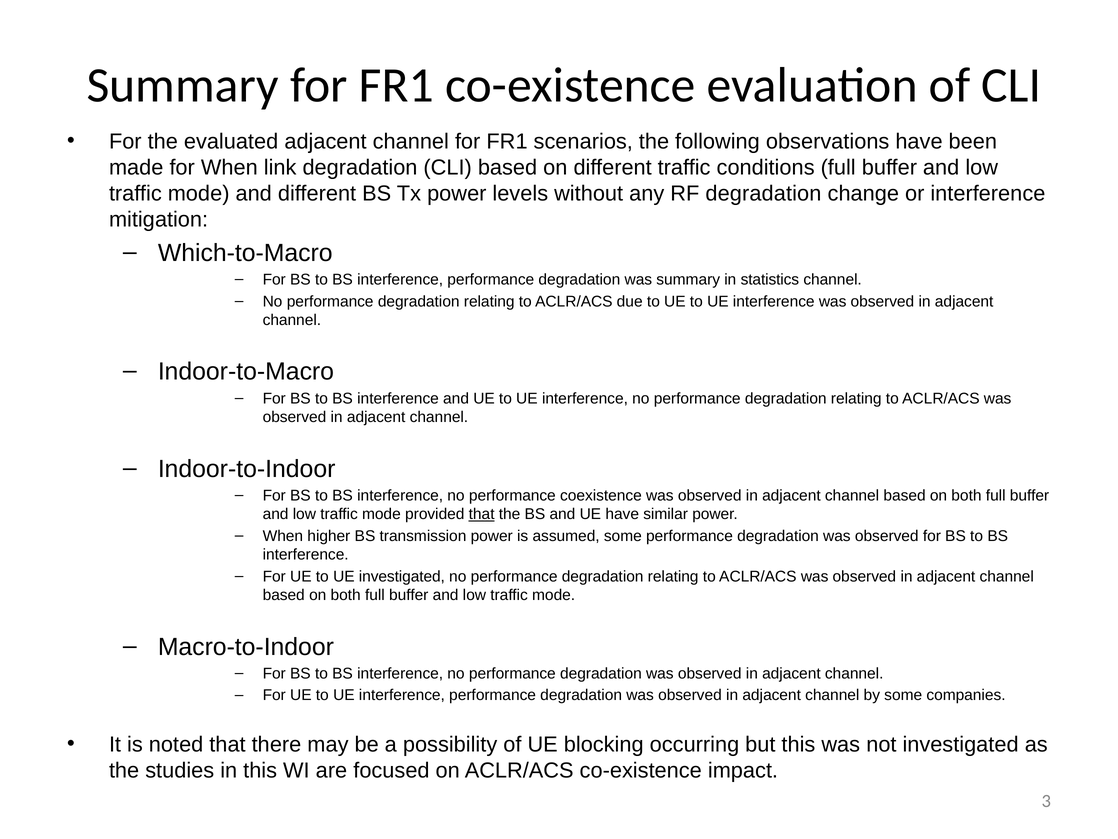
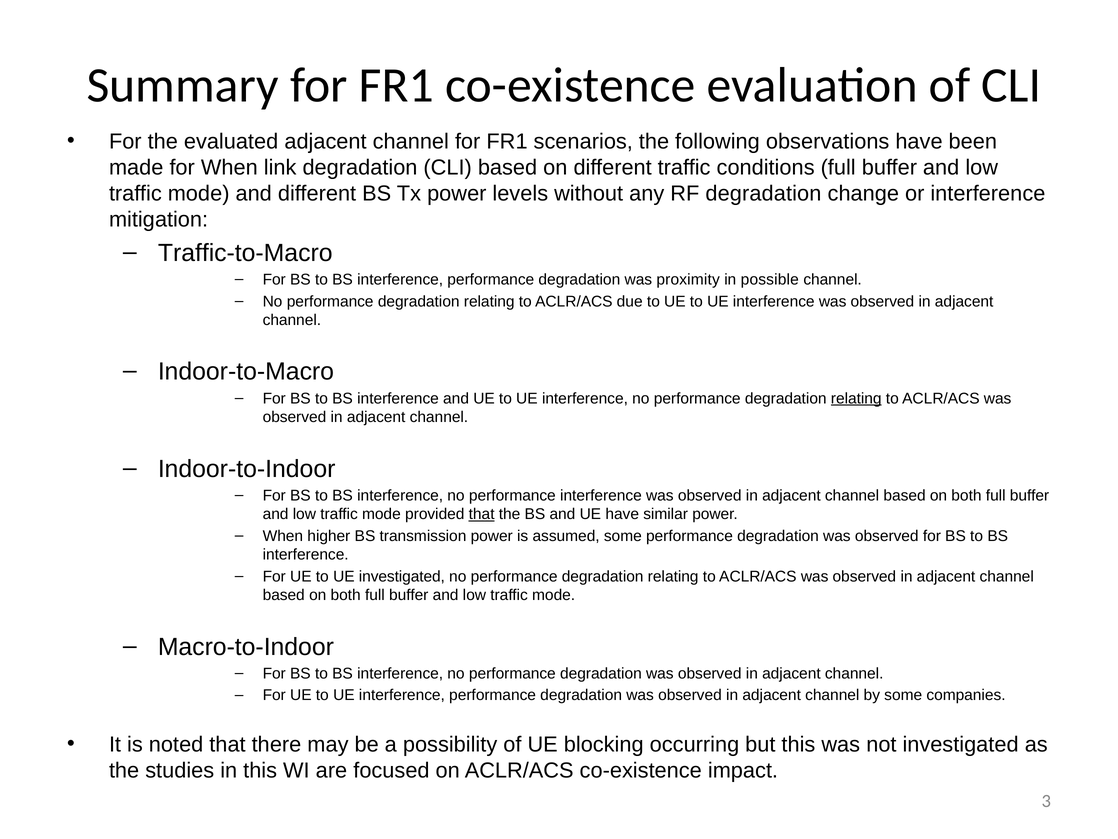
Which-to-Macro: Which-to-Macro -> Traffic-to-Macro
was summary: summary -> proximity
statistics: statistics -> possible
relating at (856, 398) underline: none -> present
performance coexistence: coexistence -> interference
